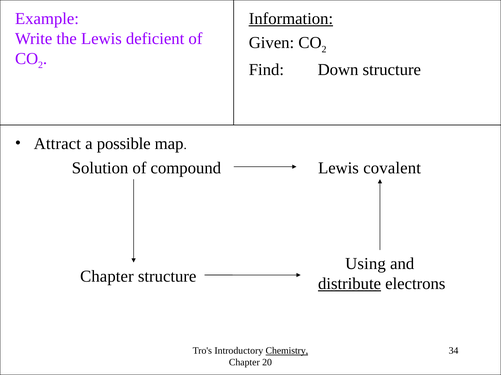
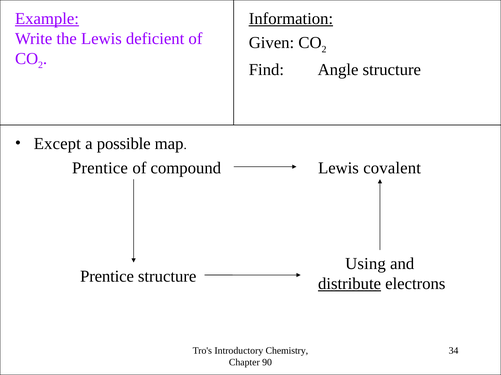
Example underline: none -> present
Down: Down -> Angle
Attract: Attract -> Except
Solution at (100, 168): Solution -> Prentice
Chapter at (107, 277): Chapter -> Prentice
Chemistry underline: present -> none
20: 20 -> 90
